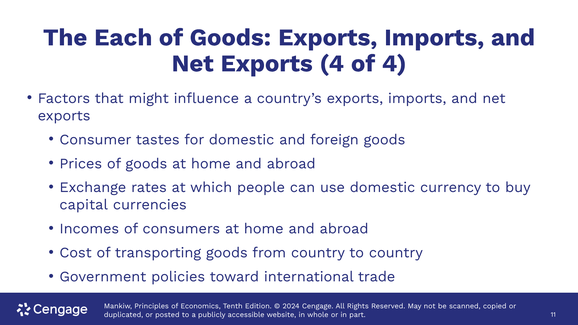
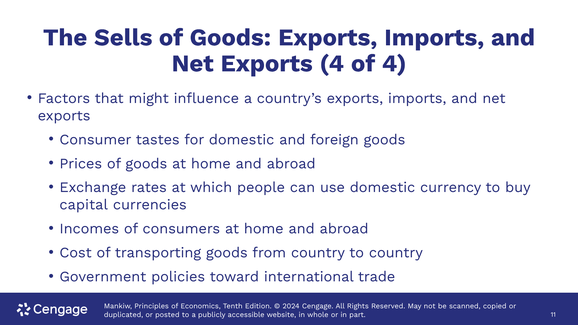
Each: Each -> Sells
